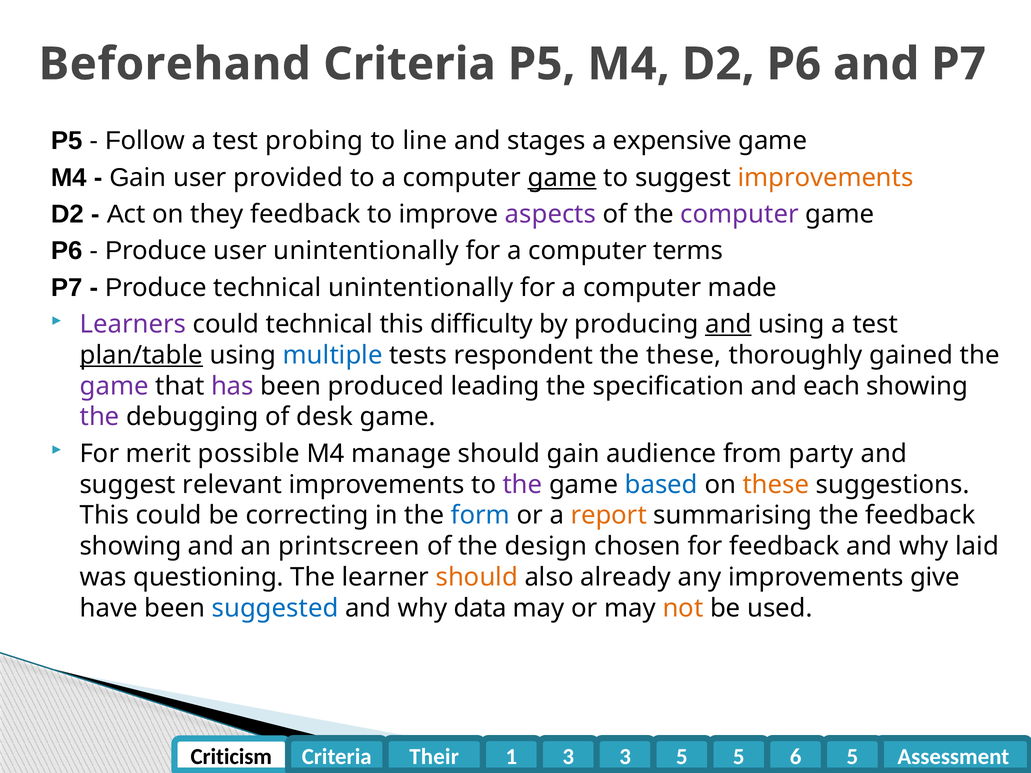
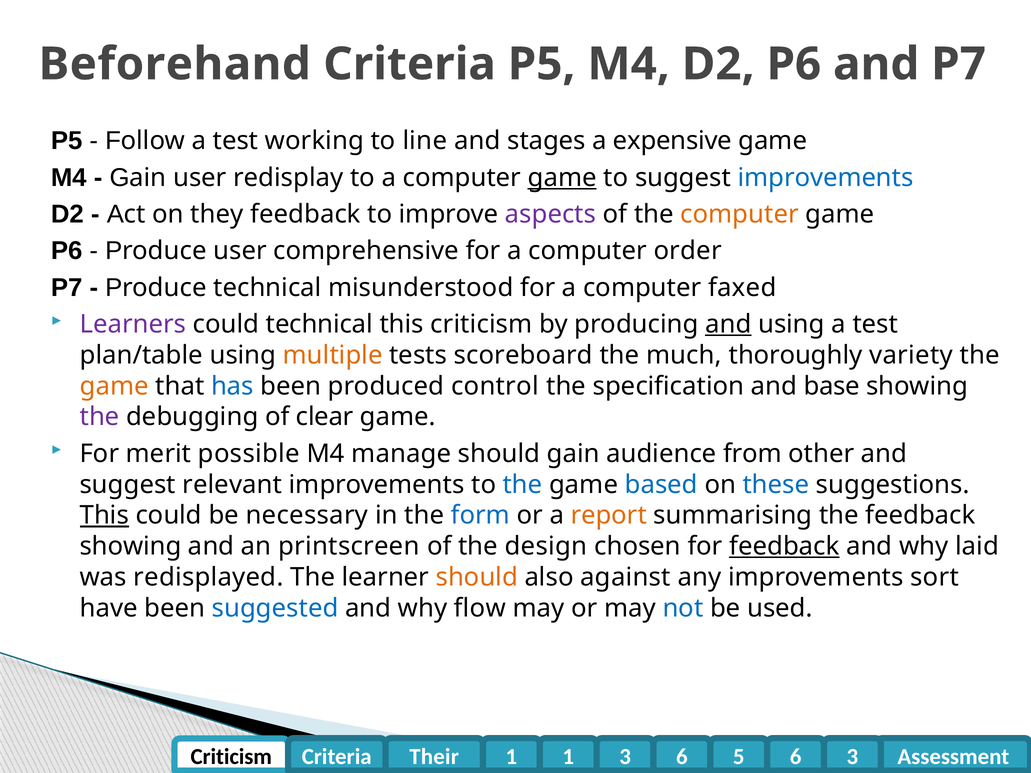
probing: probing -> working
provided: provided -> redisplay
improvements at (826, 178) colour: orange -> blue
computer at (740, 214) colour: purple -> orange
user unintentionally: unintentionally -> comprehensive
terms: terms -> order
technical unintentionally: unintentionally -> misunderstood
made: made -> faxed
this difficulty: difficulty -> criticism
plan/table underline: present -> none
multiple colour: blue -> orange
respondent: respondent -> scoreboard
the these: these -> much
gained: gained -> variety
game at (114, 386) colour: purple -> orange
has colour: purple -> blue
leading: leading -> control
each: each -> base
desk: desk -> clear
party: party -> other
the at (523, 485) colour: purple -> blue
these at (776, 485) colour: orange -> blue
This at (104, 516) underline: none -> present
correcting: correcting -> necessary
feedback at (784, 547) underline: none -> present
questioning: questioning -> redisplayed
already: already -> against
give: give -> sort
data: data -> flow
not colour: orange -> blue
1 3: 3 -> 1
3 5: 5 -> 6
6 5: 5 -> 3
